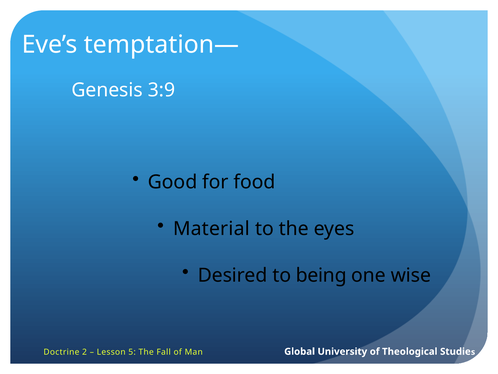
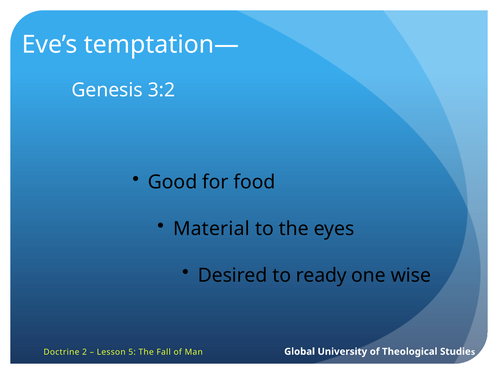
3:9: 3:9 -> 3:2
being: being -> ready
